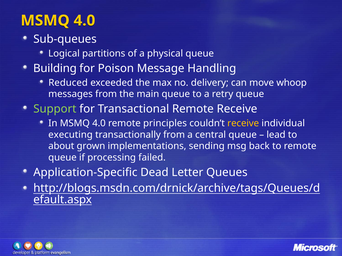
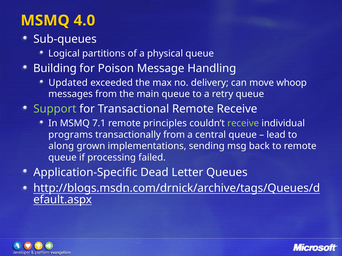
Reduced: Reduced -> Updated
In MSMQ 4.0: 4.0 -> 7.1
receive at (243, 123) colour: yellow -> light green
executing: executing -> programs
about: about -> along
